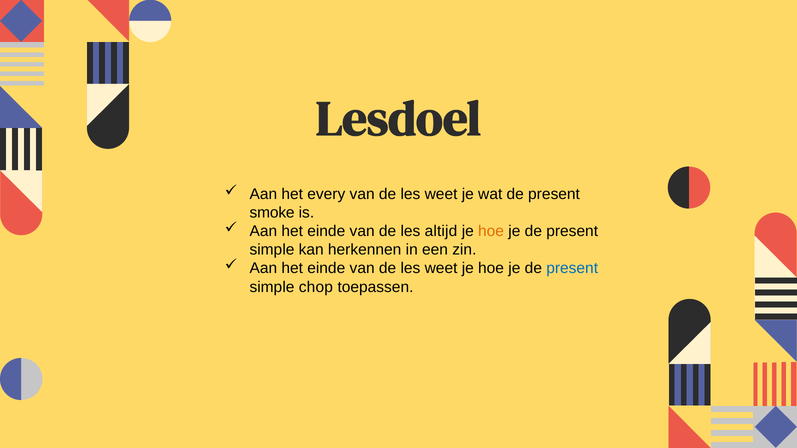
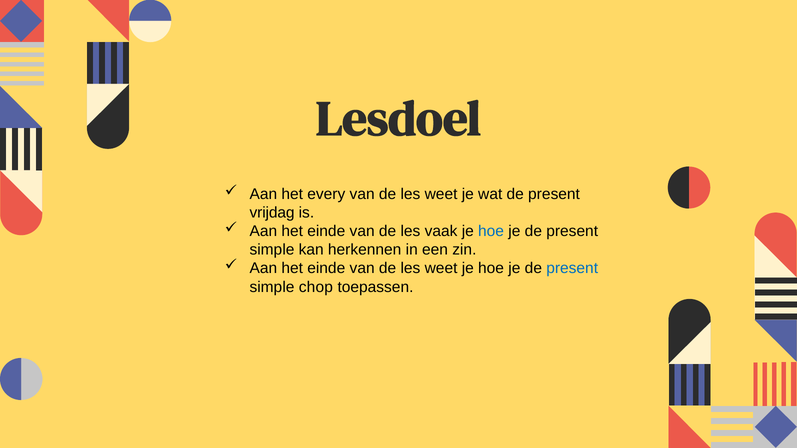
smoke: smoke -> vrijdag
altijd: altijd -> vaak
hoe at (491, 231) colour: orange -> blue
